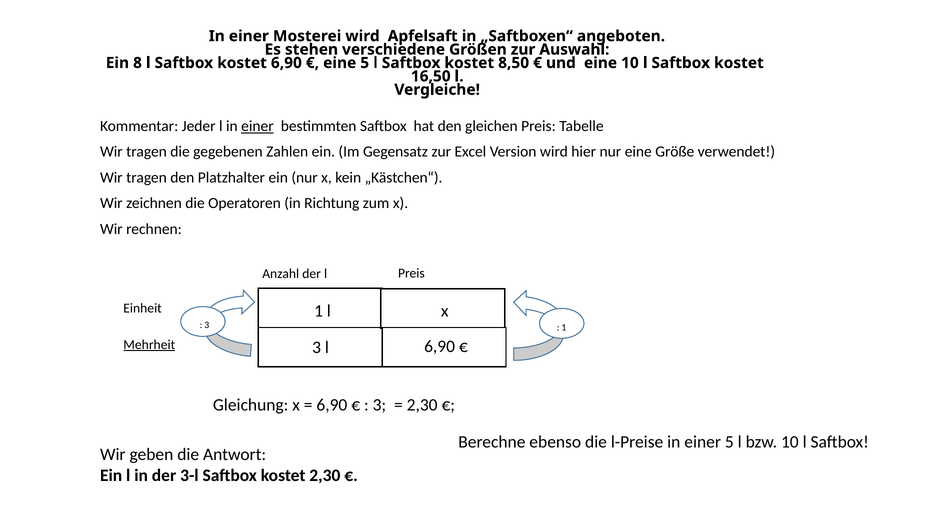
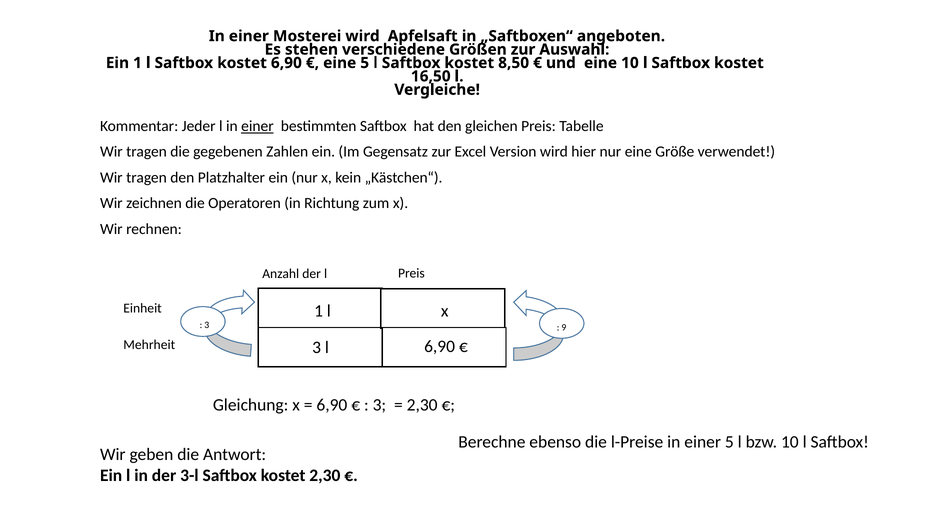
Ein 8: 8 -> 1
1 at (564, 328): 1 -> 9
Mehrheit underline: present -> none
